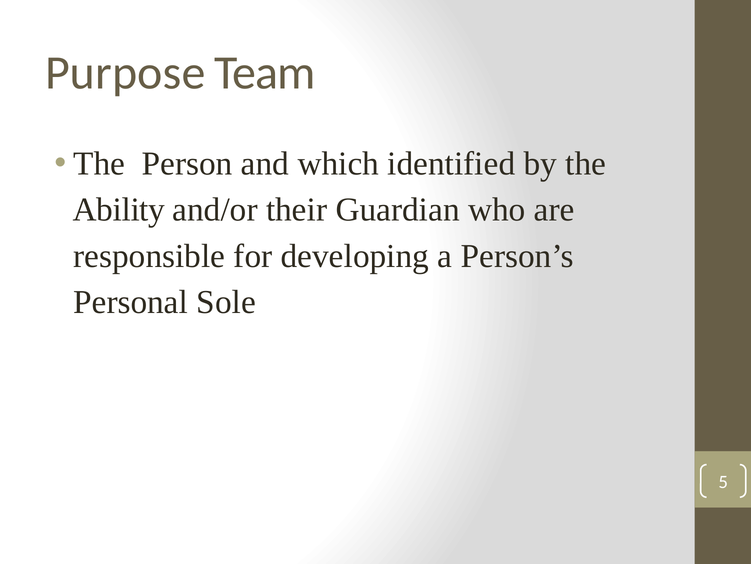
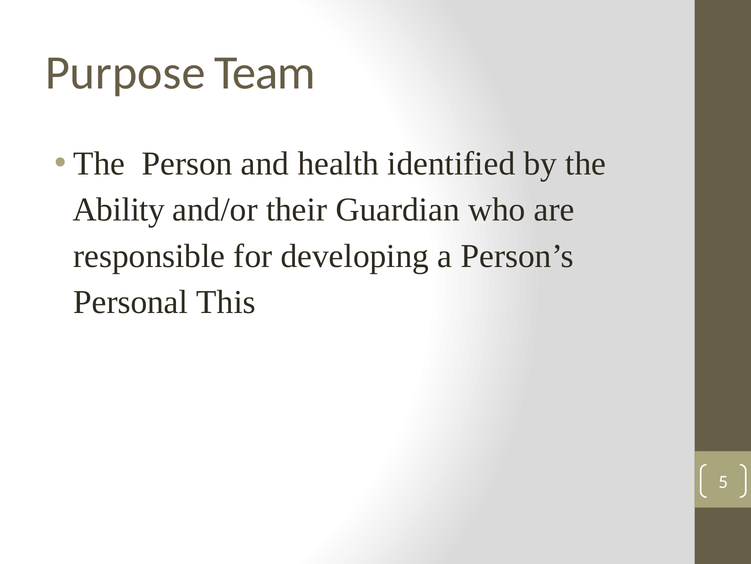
which: which -> health
Sole: Sole -> This
